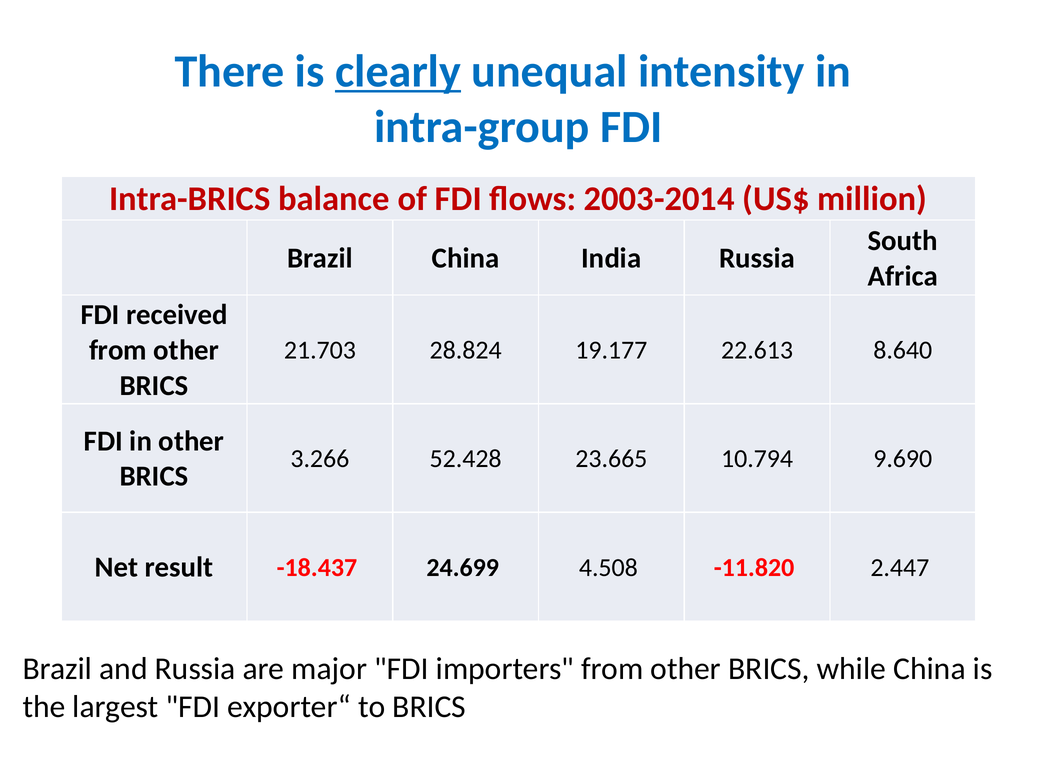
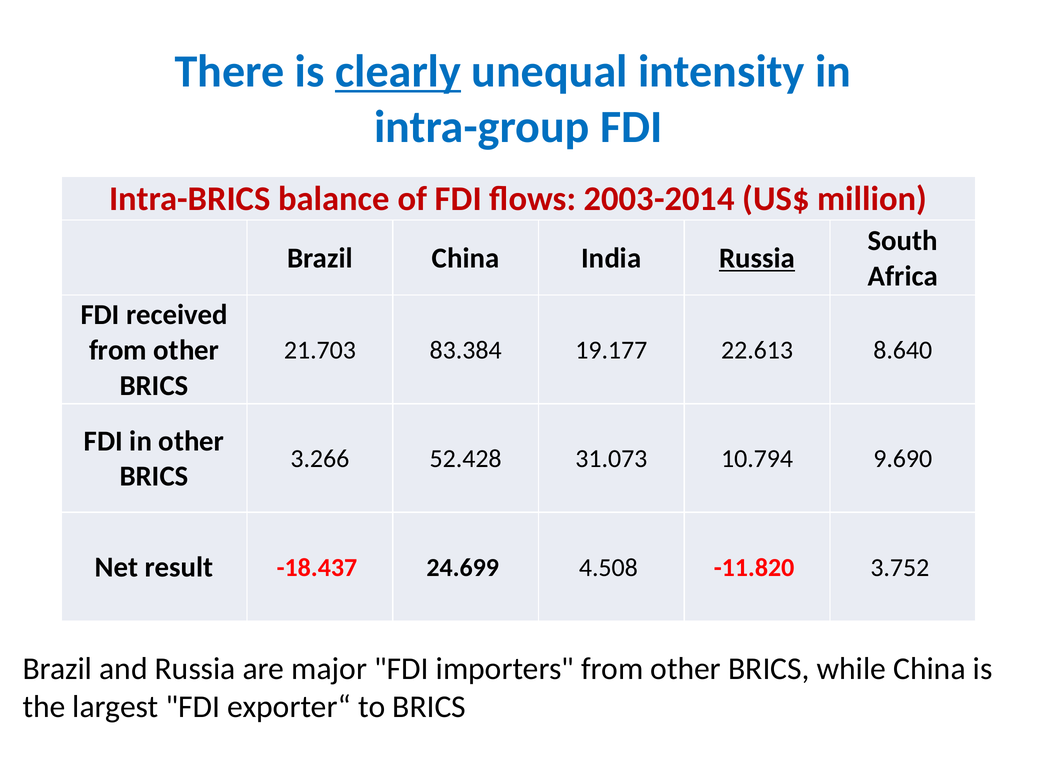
Russia at (757, 258) underline: none -> present
28.824: 28.824 -> 83.384
23.665: 23.665 -> 31.073
2.447: 2.447 -> 3.752
